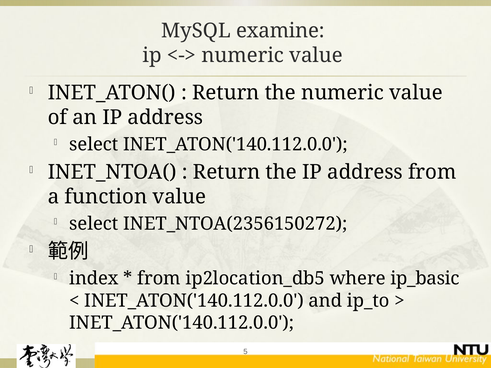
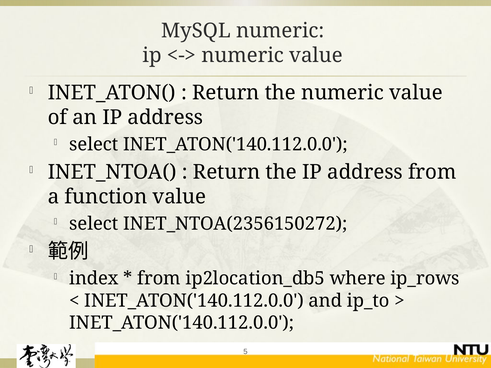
MySQL examine: examine -> numeric
ip_basic: ip_basic -> ip_rows
